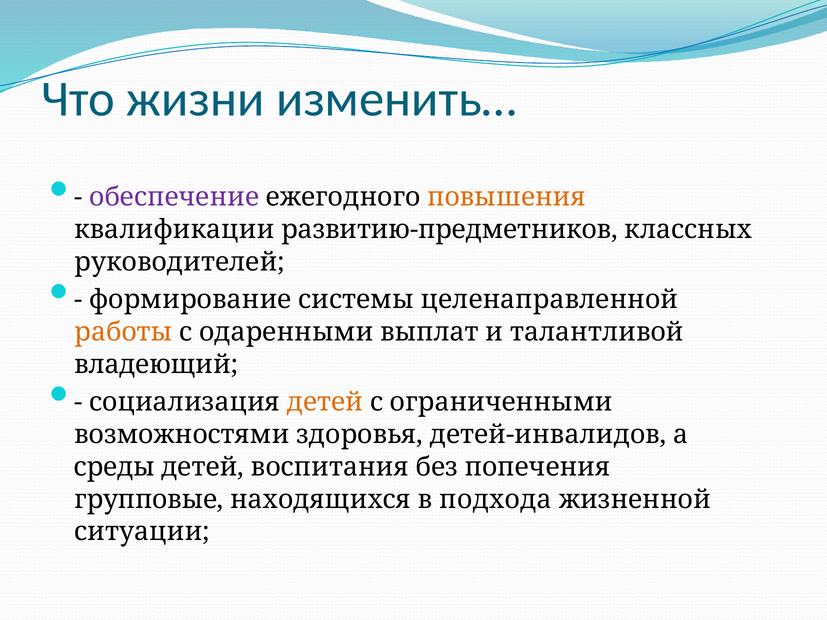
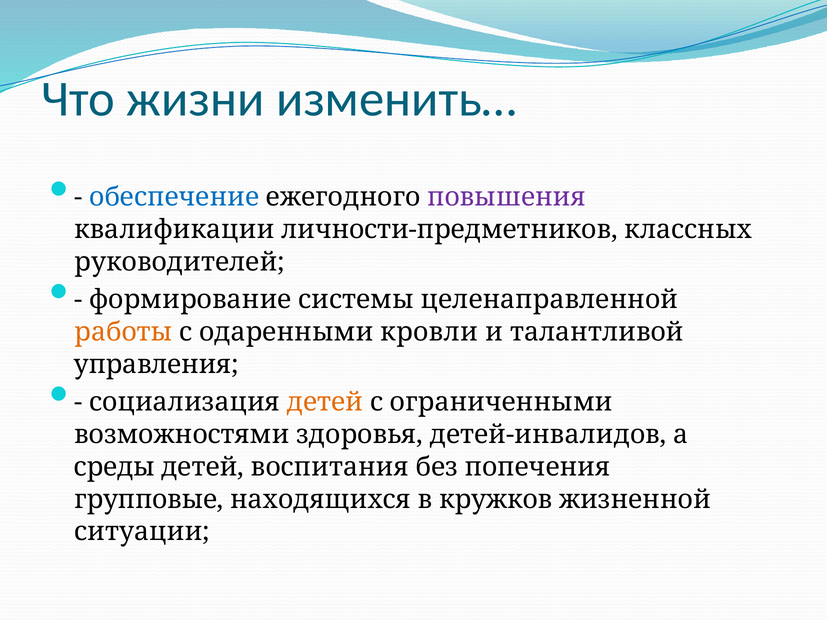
обеспечение colour: purple -> blue
повышения colour: orange -> purple
развитию-предметников: развитию-предметников -> личности-предметников
выплат: выплат -> кровли
владеющий: владеющий -> управления
подхода: подхода -> кружков
